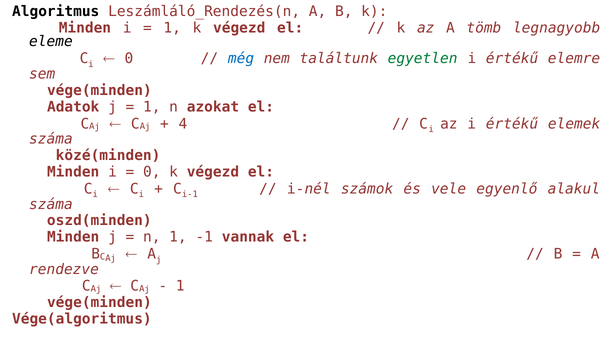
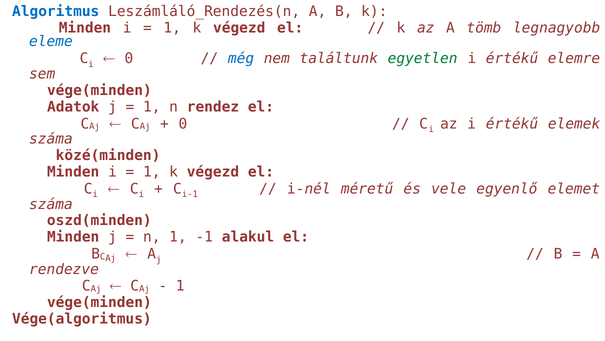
Algoritmus colour: black -> blue
eleme colour: black -> blue
azokat: azokat -> rendez
4 at (183, 123): 4 -> 0
0 at (152, 172): 0 -> 1
számok: számok -> méretű
alakul: alakul -> elemet
vannak: vannak -> alakul
